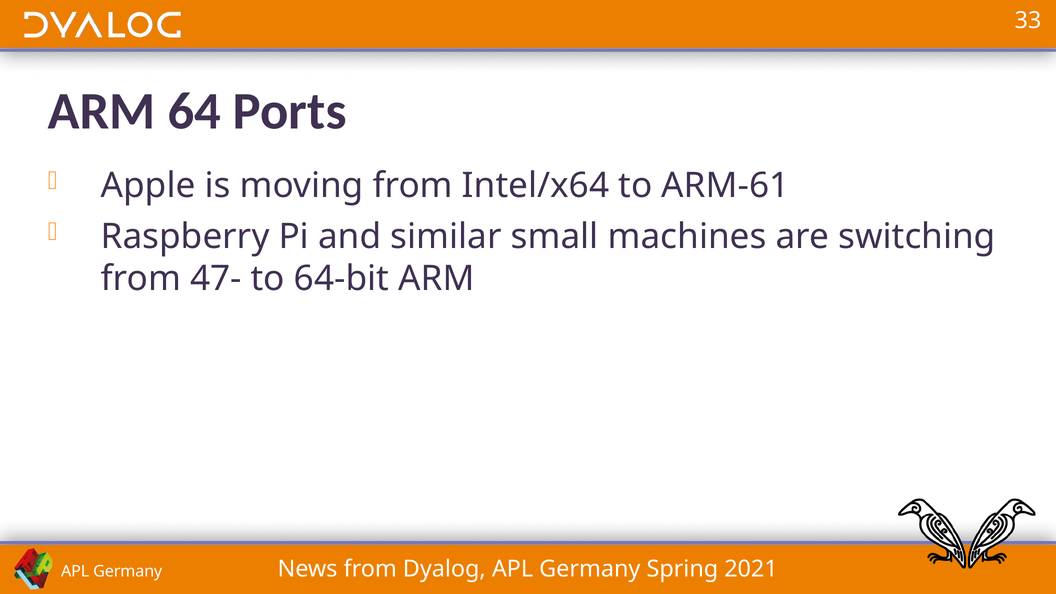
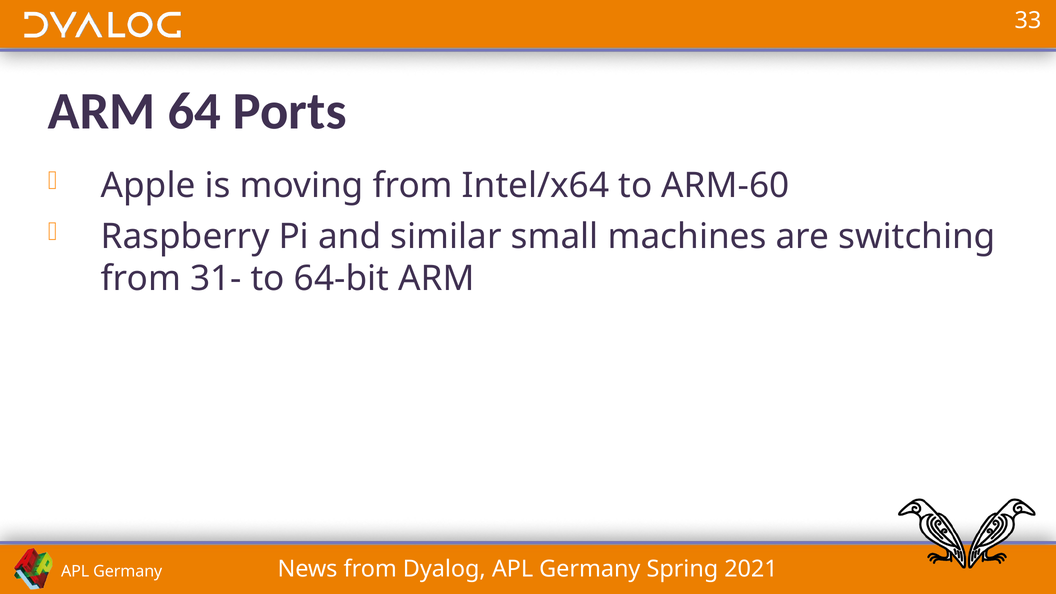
ARM-61: ARM-61 -> ARM-60
47-: 47- -> 31-
